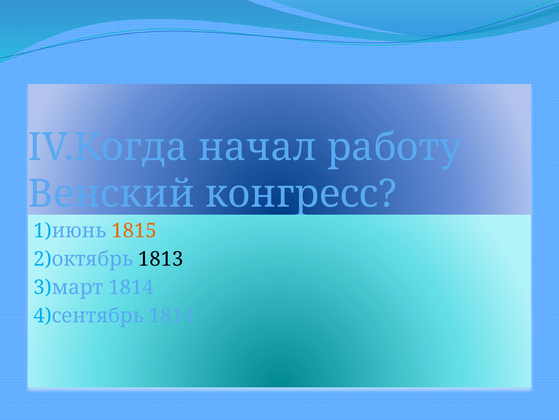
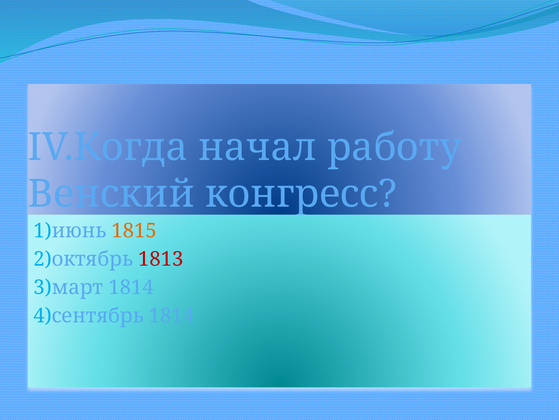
1813 colour: black -> red
